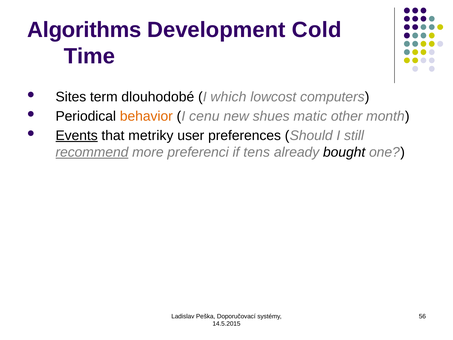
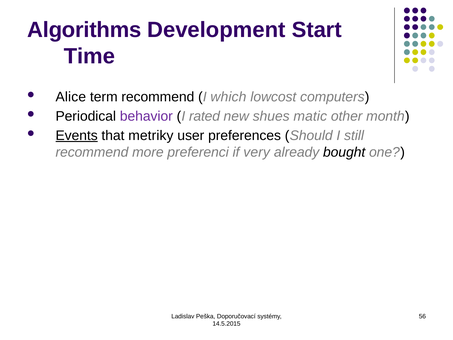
Cold: Cold -> Start
Sites: Sites -> Alice
term dlouhodobé: dlouhodobé -> recommend
behavior colour: orange -> purple
cenu: cenu -> rated
recommend at (92, 152) underline: present -> none
tens: tens -> very
